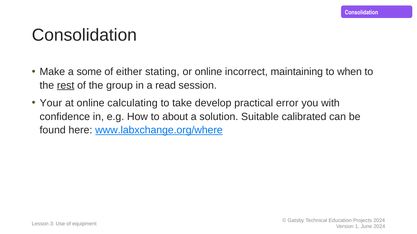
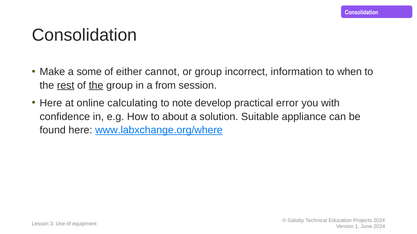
stating: stating -> cannot
or online: online -> group
maintaining: maintaining -> information
the at (96, 85) underline: none -> present
read: read -> from
Your at (51, 103): Your -> Here
take: take -> note
calibrated: calibrated -> appliance
